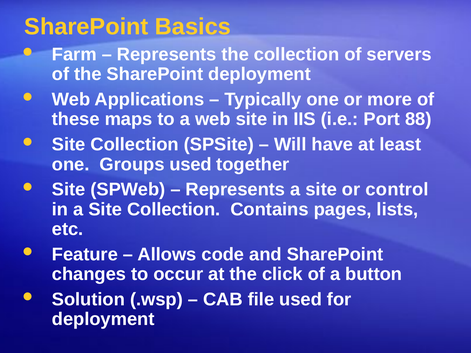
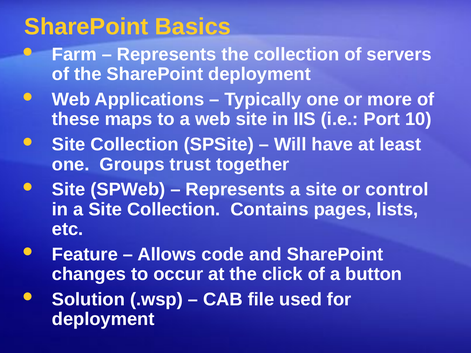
88: 88 -> 10
Groups used: used -> trust
